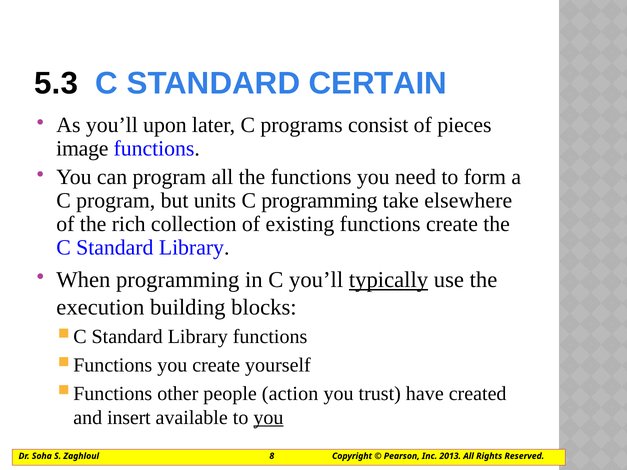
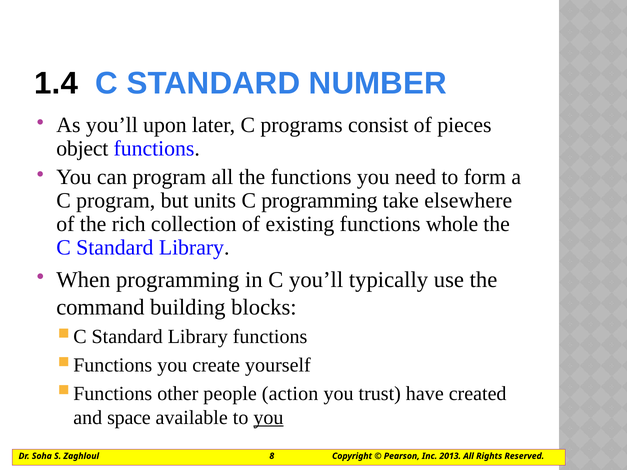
5.3: 5.3 -> 1.4
CERTAIN: CERTAIN -> NUMBER
image: image -> object
functions create: create -> whole
typically underline: present -> none
execution: execution -> command
insert: insert -> space
